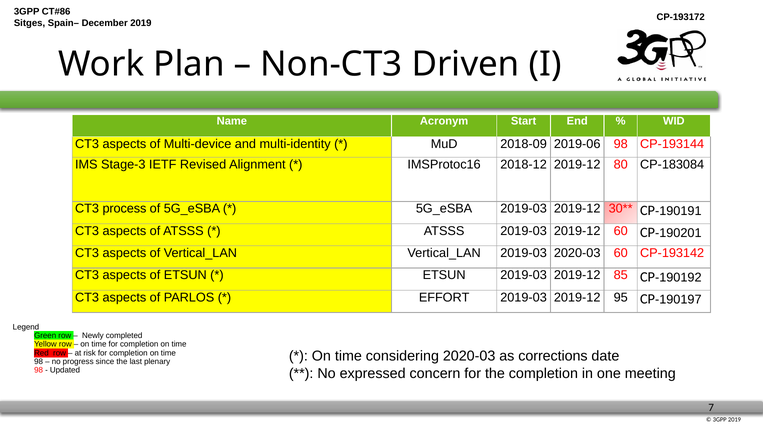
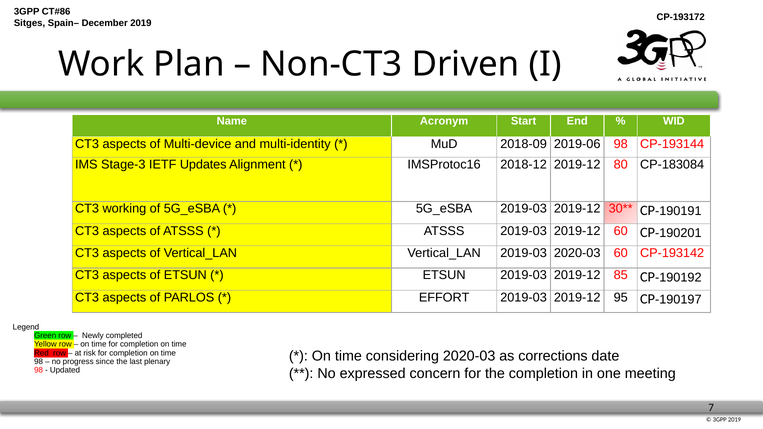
Revised: Revised -> Updates
process: process -> working
